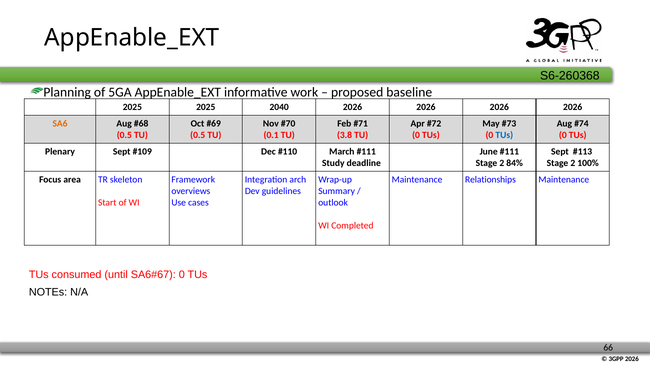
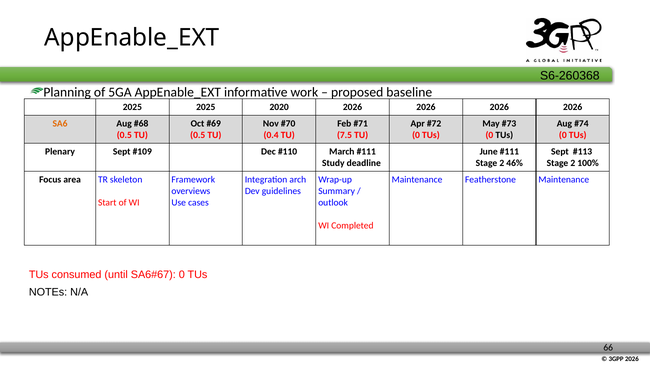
2040: 2040 -> 2020
0.1: 0.1 -> 0.4
3.8: 3.8 -> 7.5
TUs at (504, 135) colour: blue -> black
84%: 84% -> 46%
Relationships: Relationships -> Featherstone
